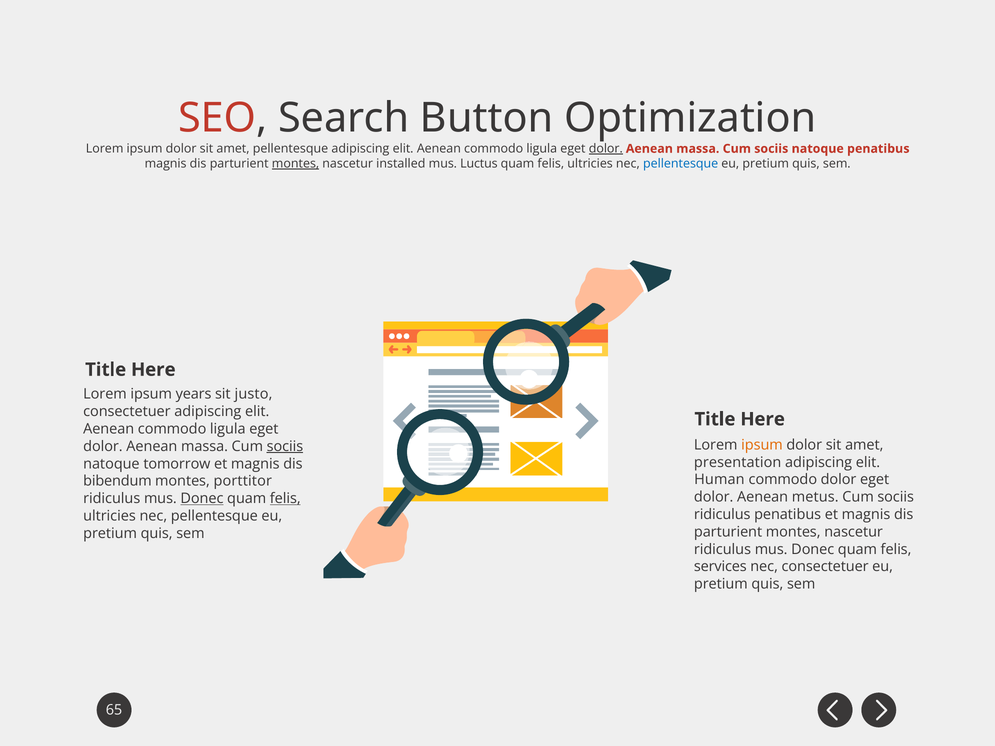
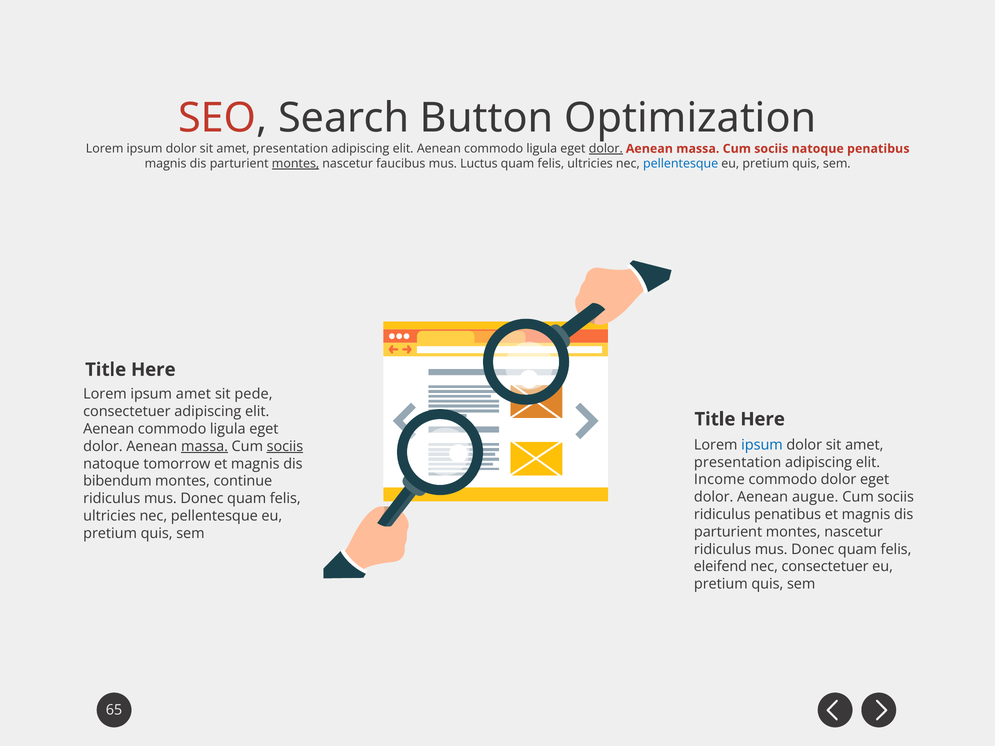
pellentesque at (291, 149): pellentesque -> presentation
installed: installed -> faucibus
ipsum years: years -> amet
justo: justo -> pede
ipsum at (762, 445) colour: orange -> blue
massa at (205, 446) underline: none -> present
Human: Human -> Income
porttitor: porttitor -> continue
metus: metus -> augue
Donec at (202, 499) underline: present -> none
felis at (285, 499) underline: present -> none
services: services -> eleifend
